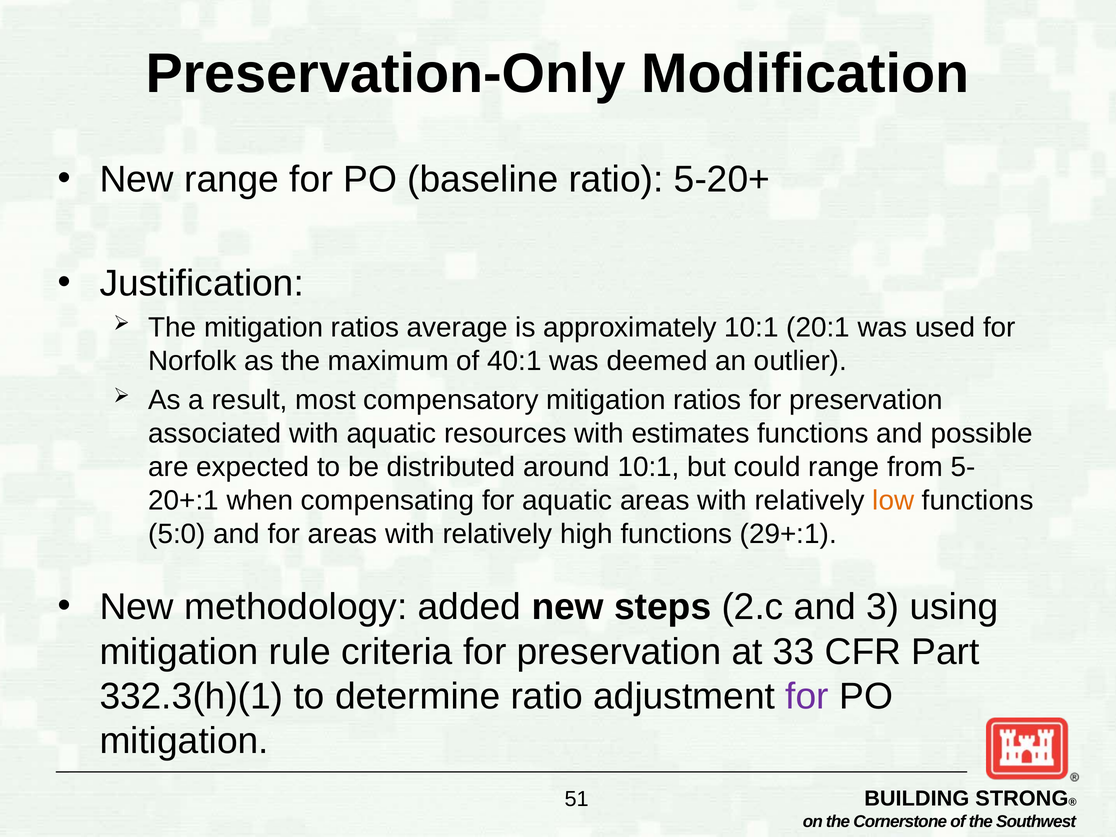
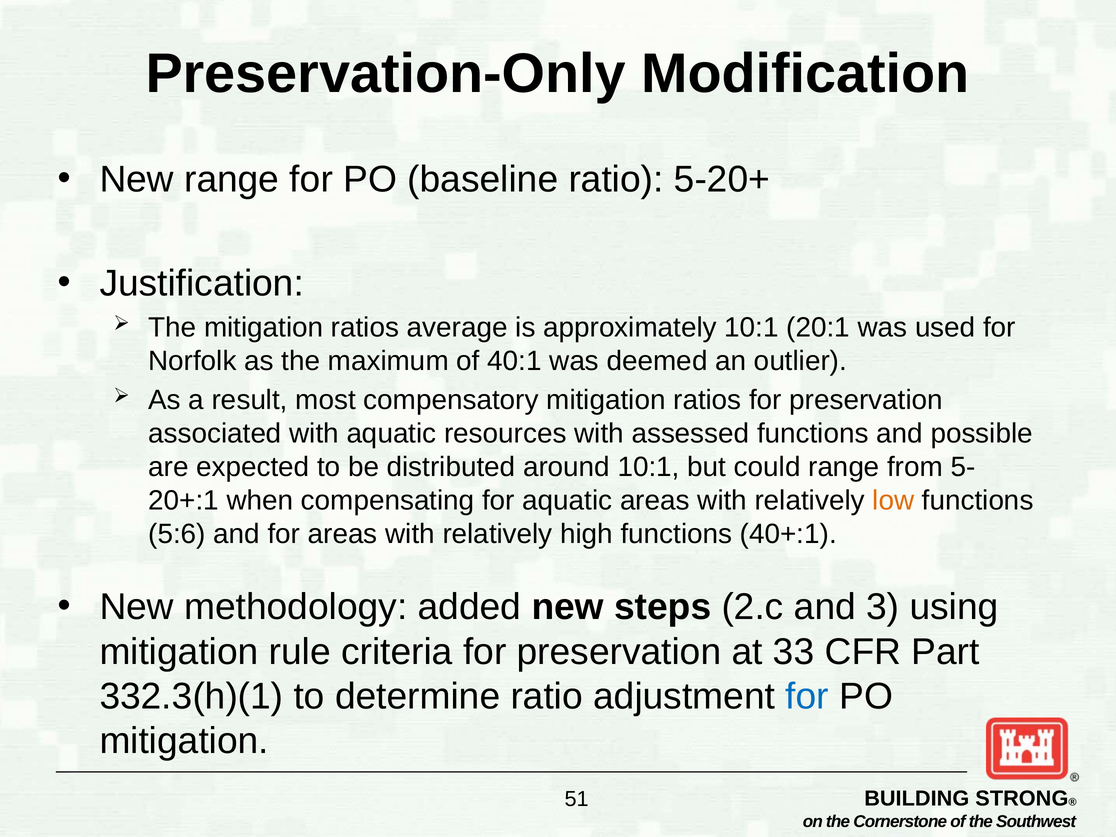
estimates: estimates -> assessed
5:0: 5:0 -> 5:6
29+:1: 29+:1 -> 40+:1
for at (807, 696) colour: purple -> blue
